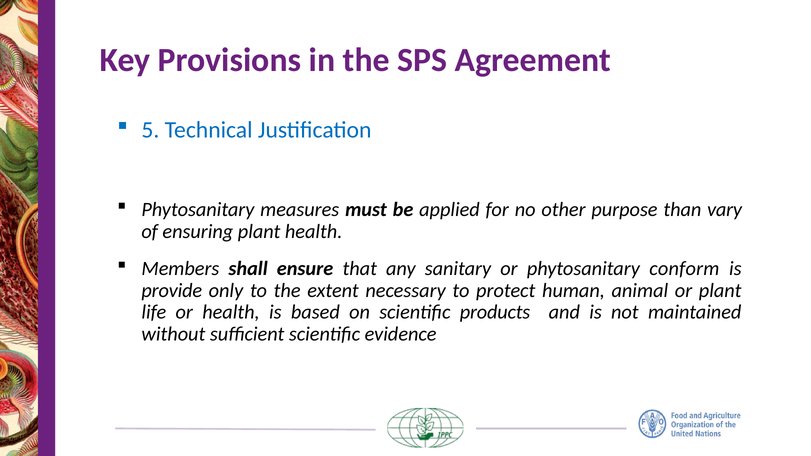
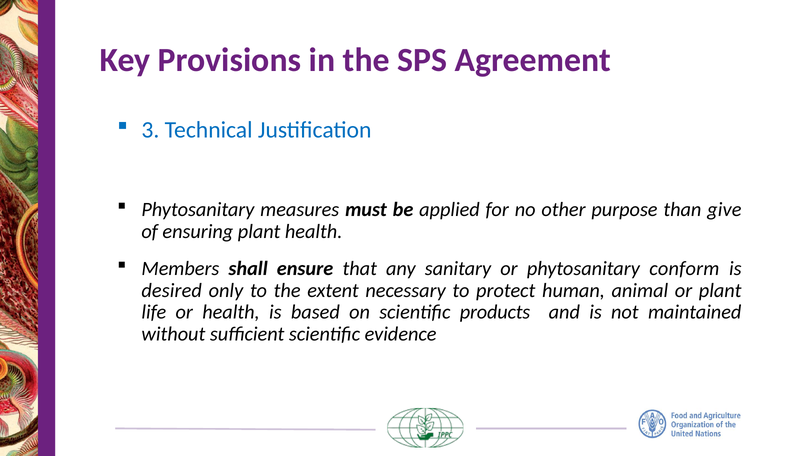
5: 5 -> 3
vary: vary -> give
provide: provide -> desired
